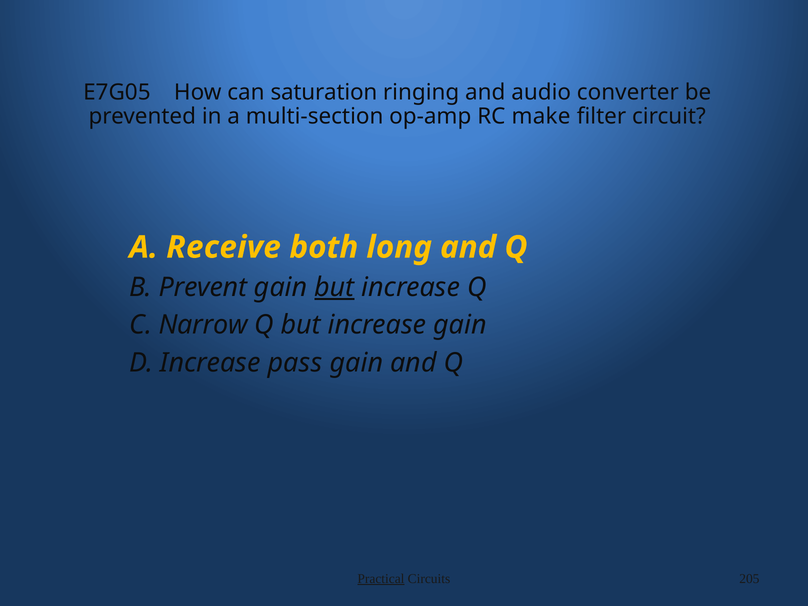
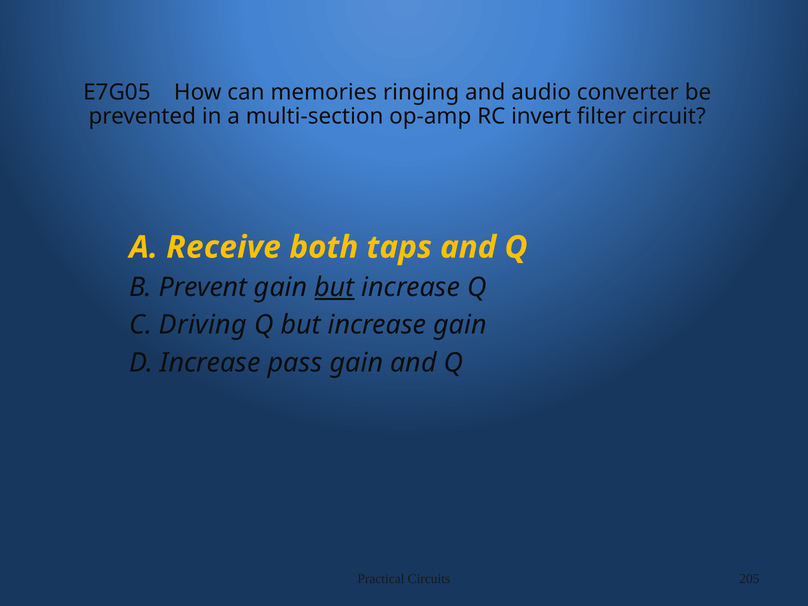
saturation: saturation -> memories
make: make -> invert
long: long -> taps
Narrow: Narrow -> Driving
Practical underline: present -> none
